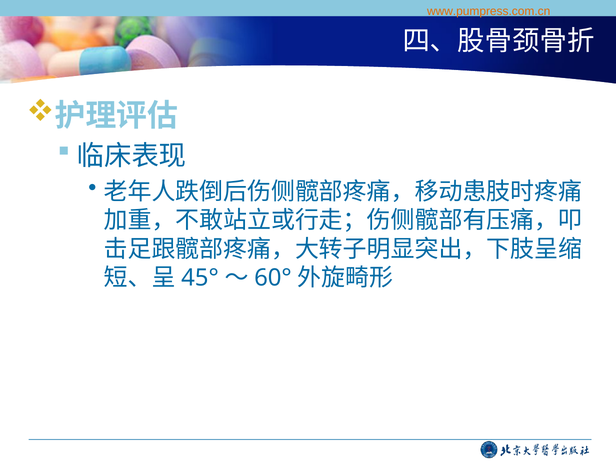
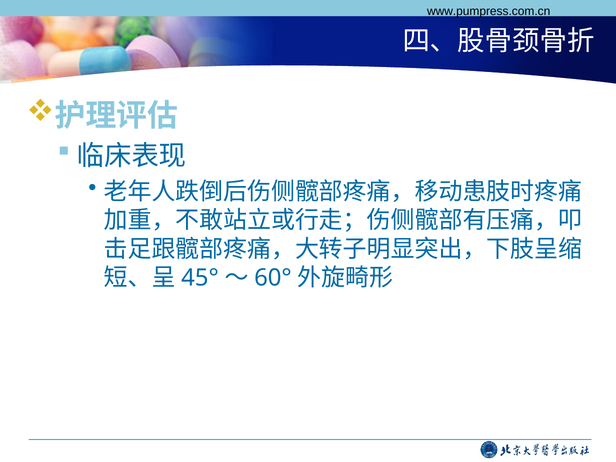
www.pumpress.com.cn colour: orange -> black
